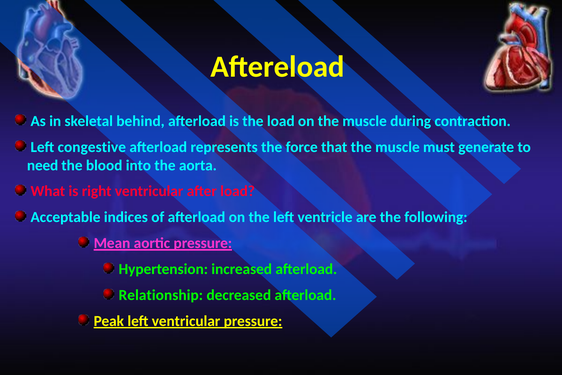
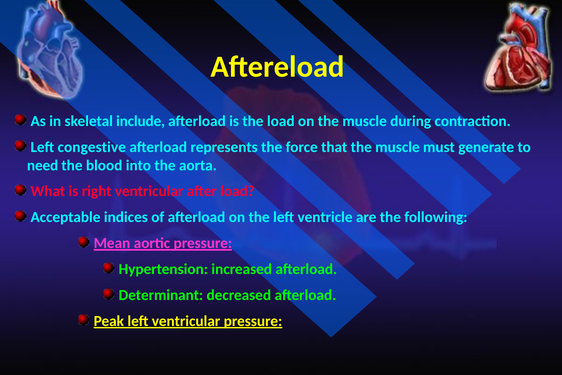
behind: behind -> include
Relationship: Relationship -> Determinant
